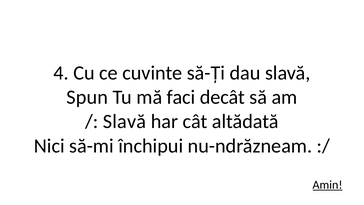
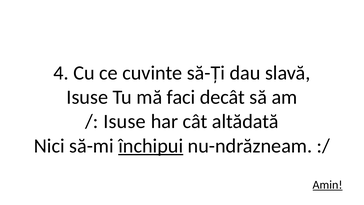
Spun at (87, 97): Spun -> Isuse
Slavă at (125, 121): Slavă -> Isuse
închipui underline: none -> present
